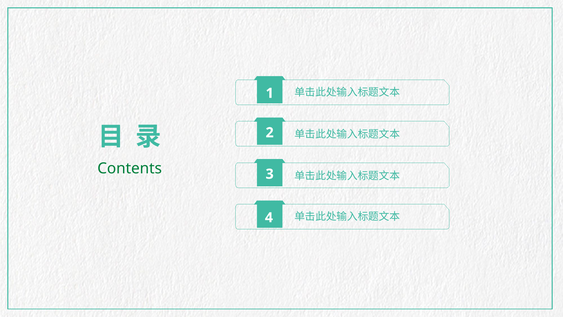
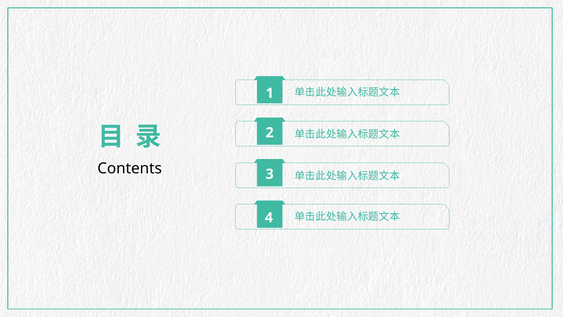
Contents colour: green -> black
